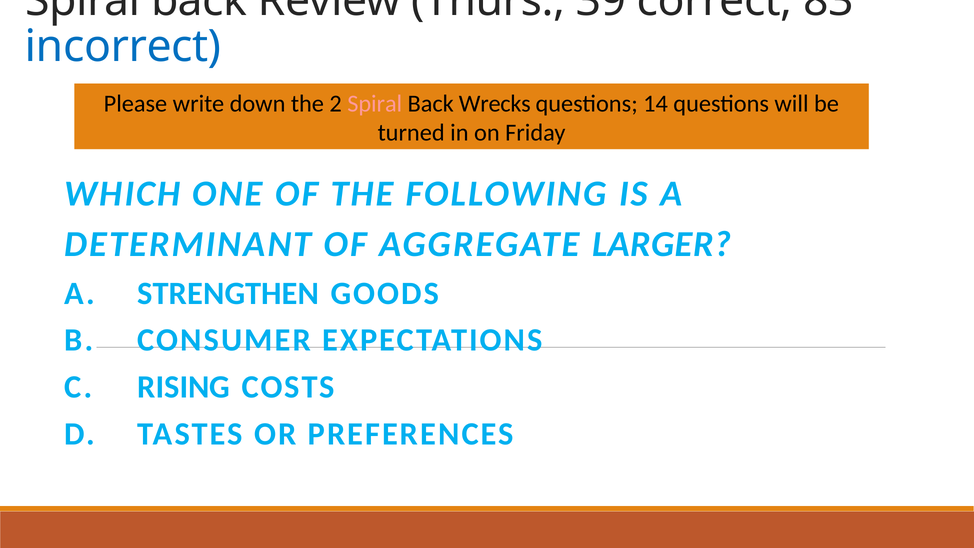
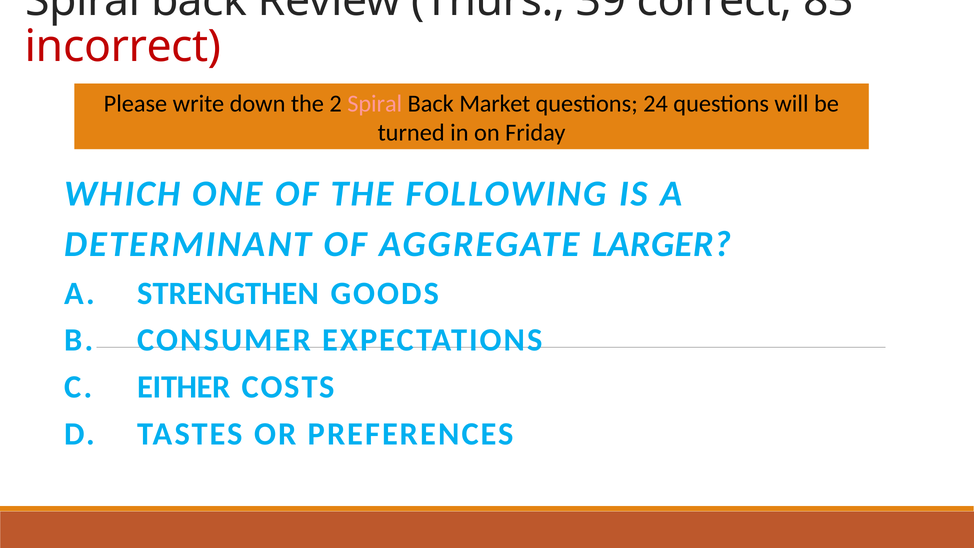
incorrect colour: blue -> red
Wrecks: Wrecks -> Market
14: 14 -> 24
RISING: RISING -> EITHER
